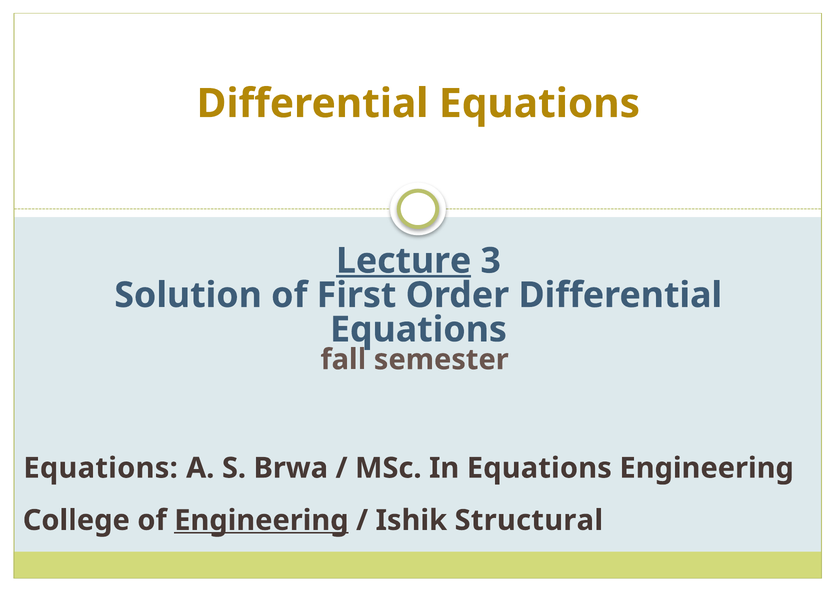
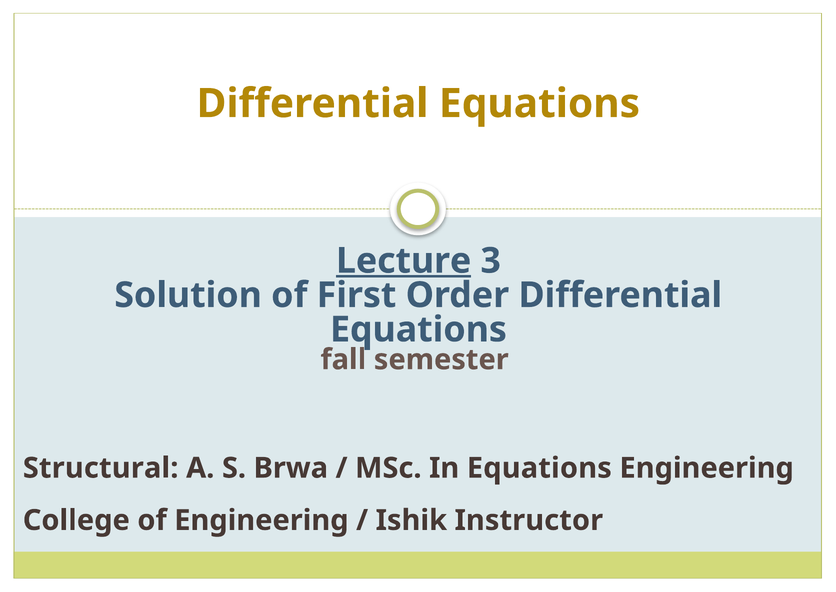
Equations at (101, 468): Equations -> Structural
Engineering at (261, 520) underline: present -> none
Structural: Structural -> Instructor
